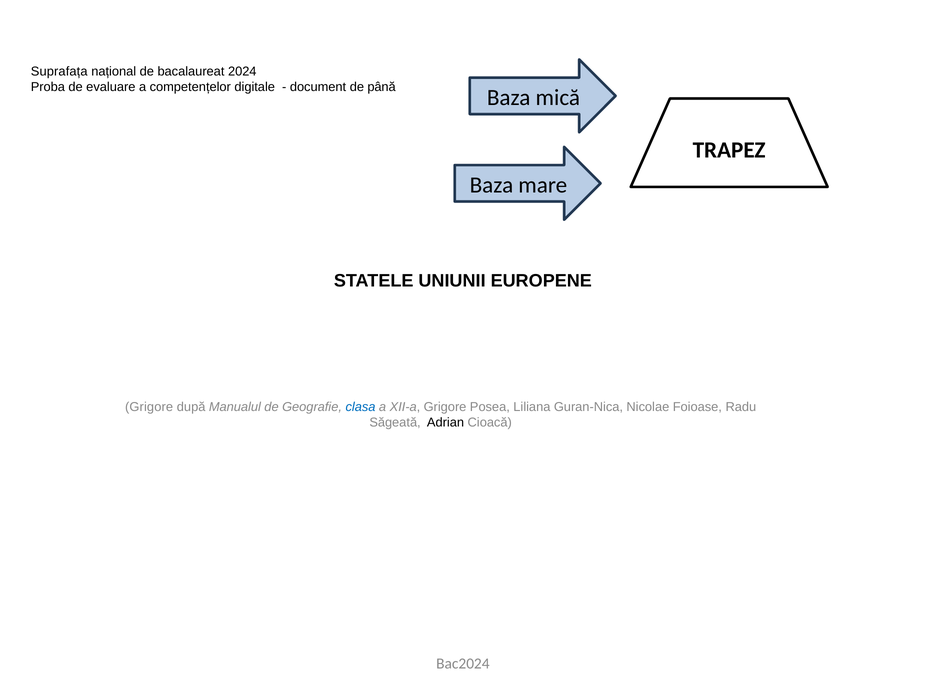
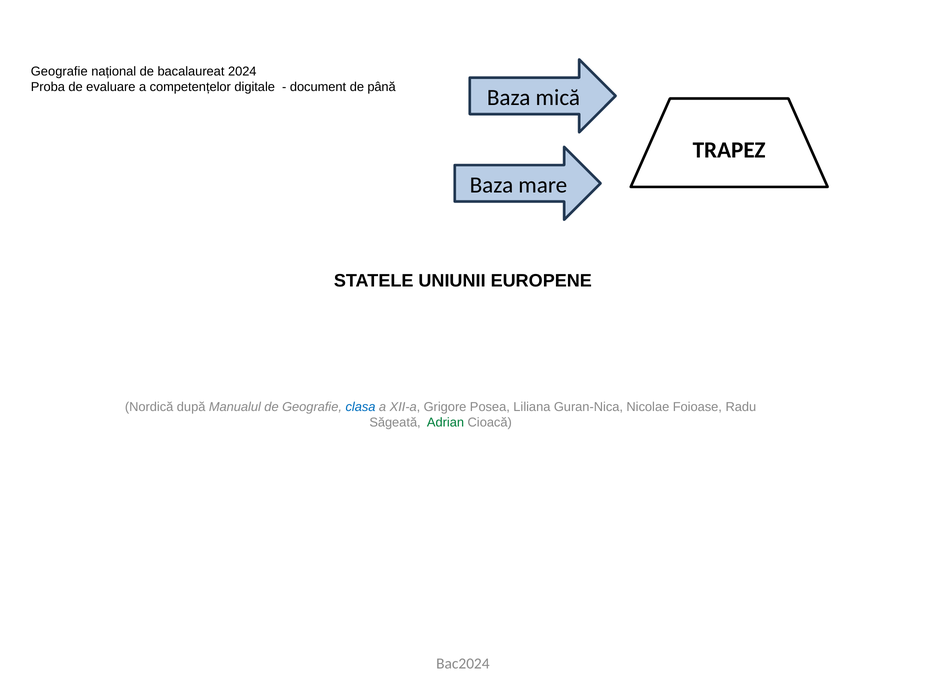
Suprafața at (59, 71): Suprafața -> Geografie
Grigore at (149, 407): Grigore -> Nordică
Adrian colour: black -> green
